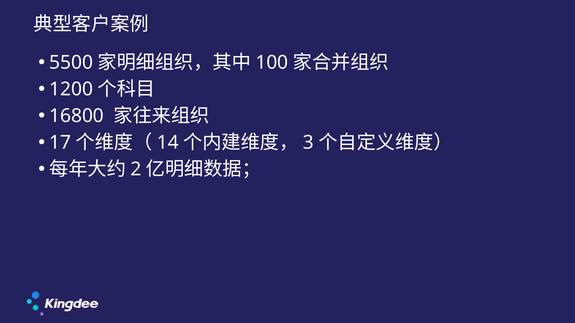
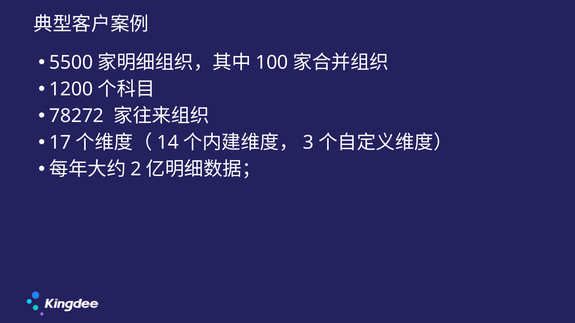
16800: 16800 -> 78272
